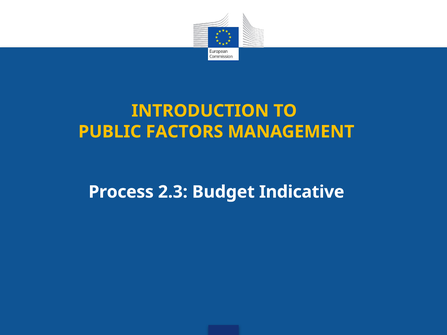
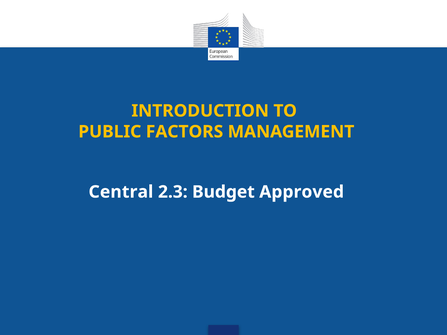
Process: Process -> Central
Indicative: Indicative -> Approved
